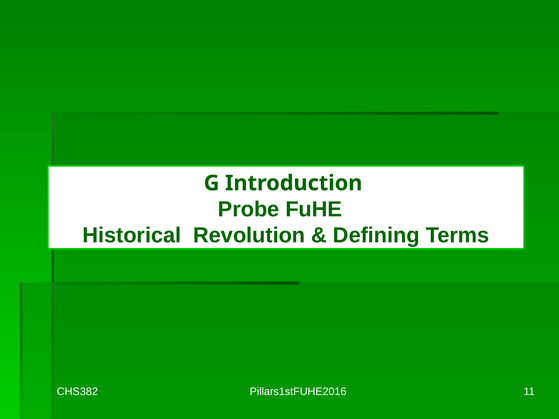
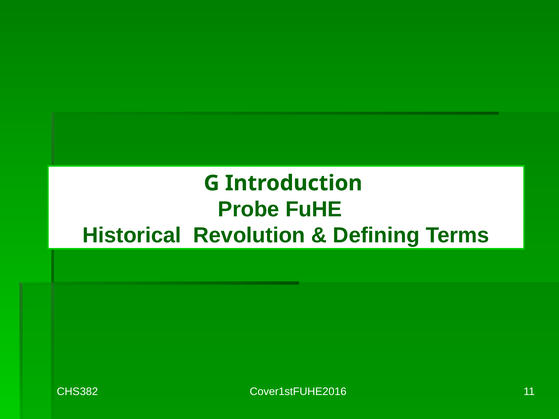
Pillars1stFUHE2016: Pillars1stFUHE2016 -> Cover1stFUHE2016
